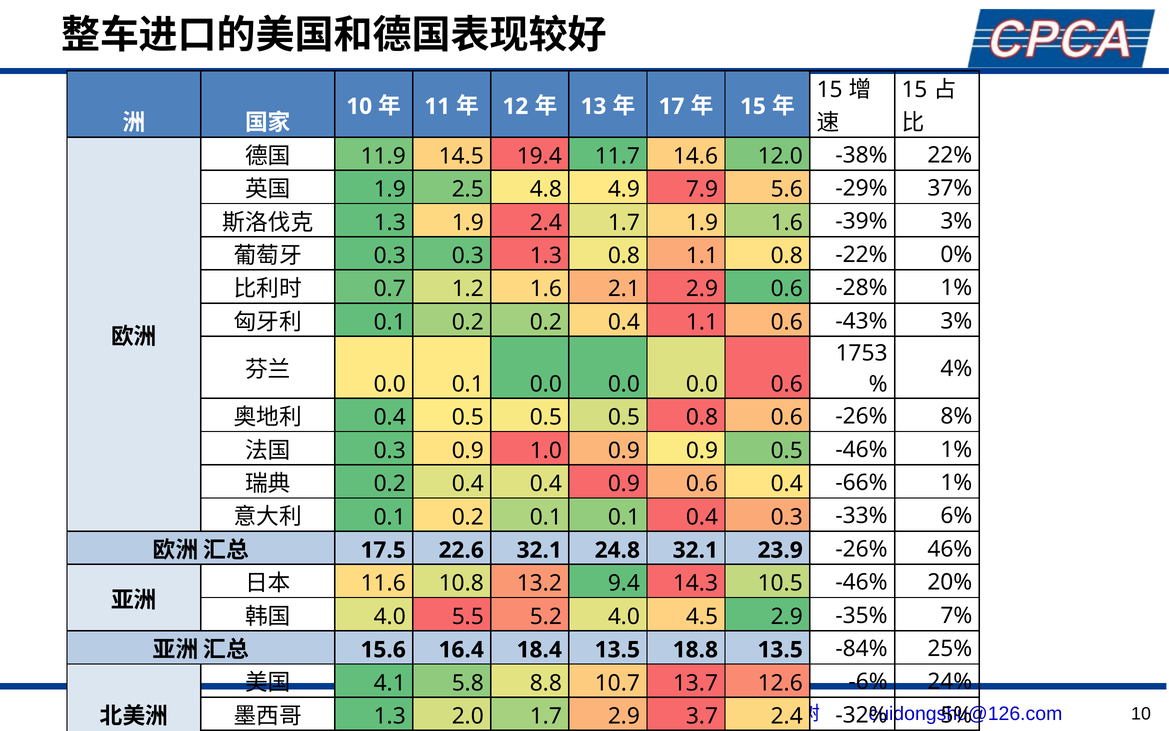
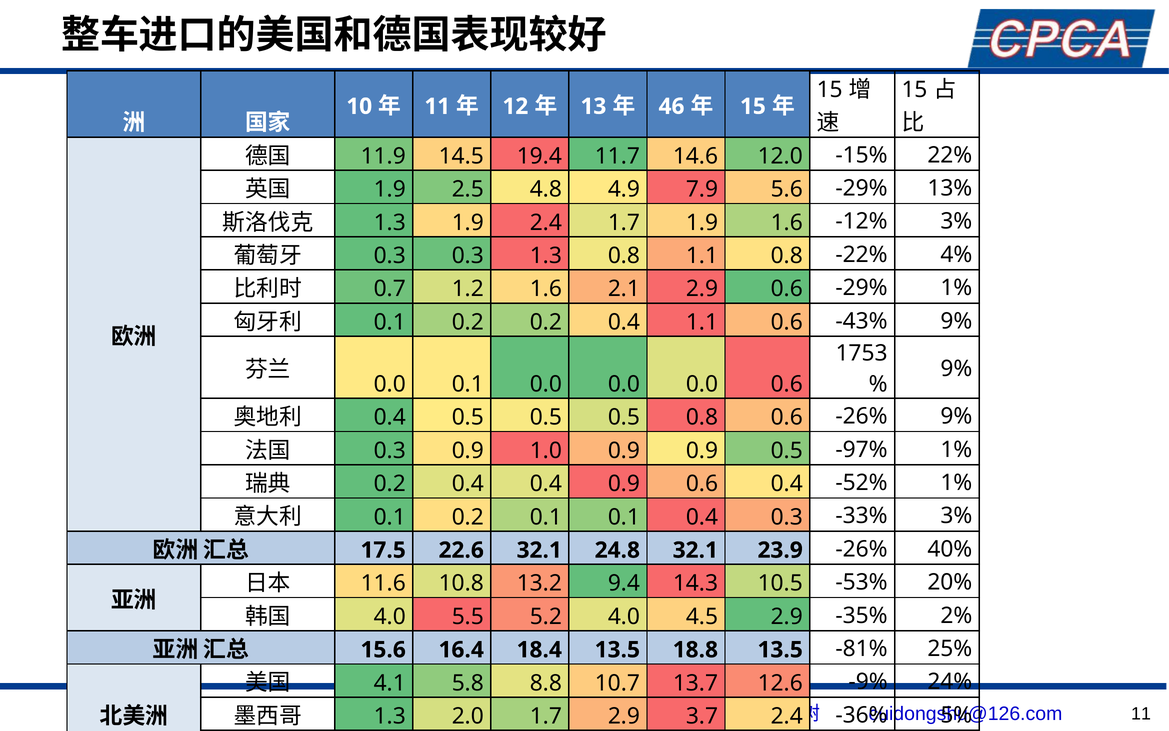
17: 17 -> 46
-38% at (862, 155): -38% -> -15%
37%: 37% -> 13%
-39%: -39% -> -12%
0%: 0% -> 4%
-28% at (862, 288): -28% -> -29%
-43% 3%: 3% -> 9%
4% at (956, 369): 4% -> 9%
-26% 8%: 8% -> 9%
-46% at (862, 449): -46% -> -97%
-66%: -66% -> -52%
-33% 6%: 6% -> 3%
46%: 46% -> 40%
-46% at (862, 582): -46% -> -53%
7%: 7% -> 2%
-84%: -84% -> -81%
-6%: -6% -> -9%
10 at (1141, 714): 10 -> 11
-32%: -32% -> -36%
